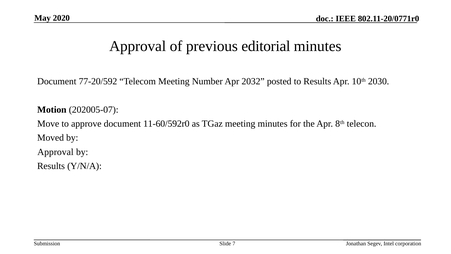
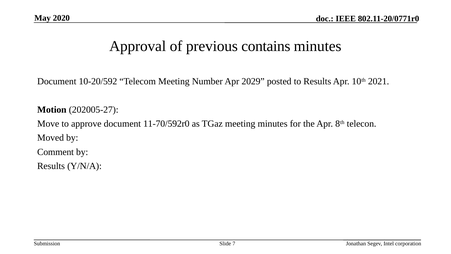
editorial: editorial -> contains
77-20/592: 77-20/592 -> 10-20/592
2032: 2032 -> 2029
2030: 2030 -> 2021
202005-07: 202005-07 -> 202005-27
11-60/592r0: 11-60/592r0 -> 11-70/592r0
Approval at (55, 152): Approval -> Comment
